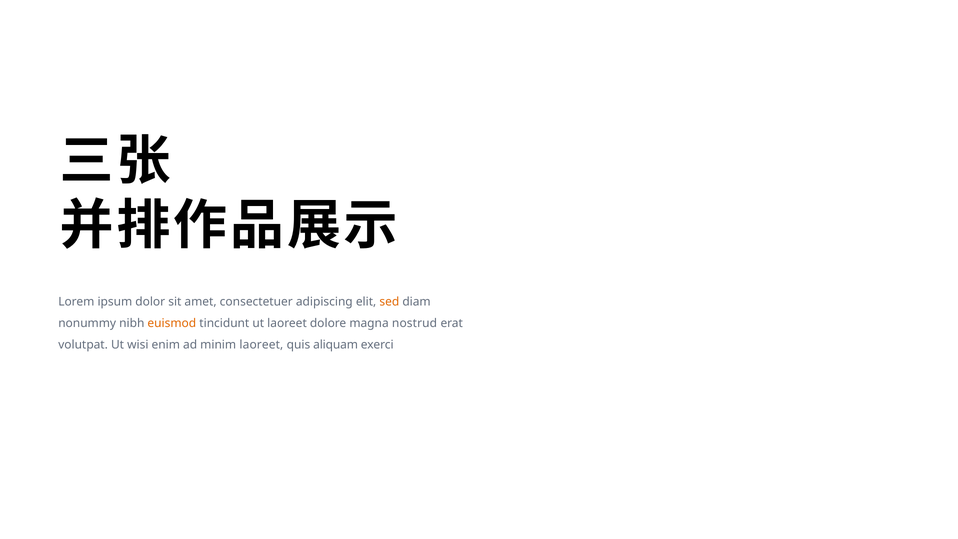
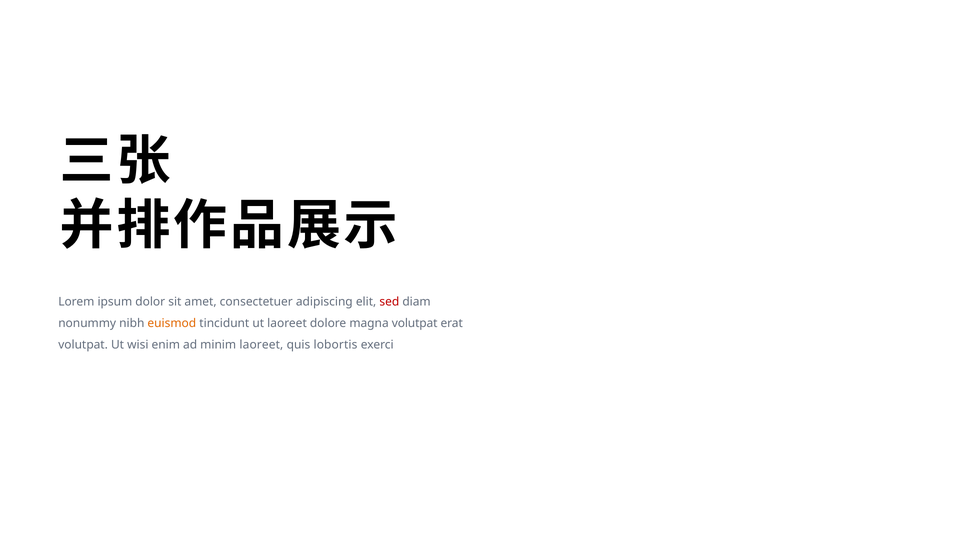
sed colour: orange -> red
magna nostrud: nostrud -> volutpat
aliquam: aliquam -> lobortis
